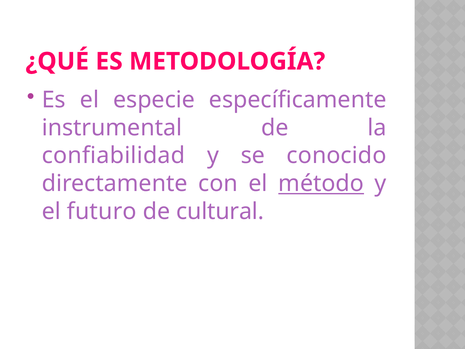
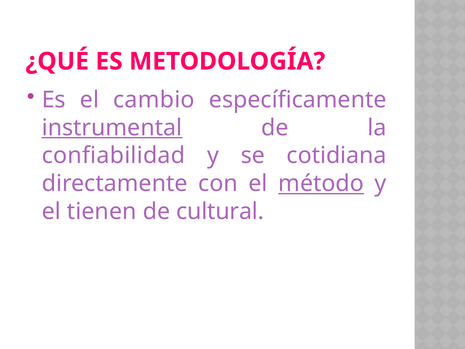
especie: especie -> cambio
instrumental underline: none -> present
conocido: conocido -> cotidiana
futuro: futuro -> tienen
